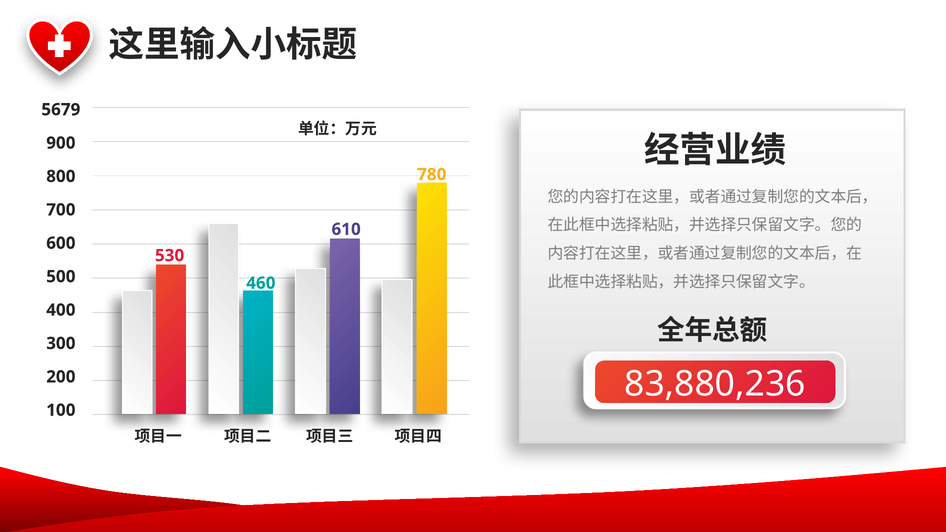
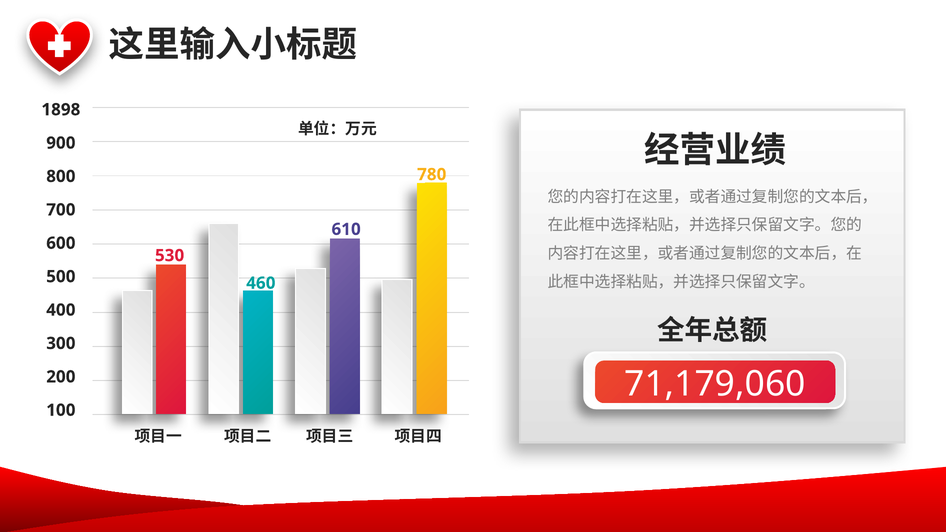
5679: 5679 -> 1898
83,880,236: 83,880,236 -> 71,179,060
